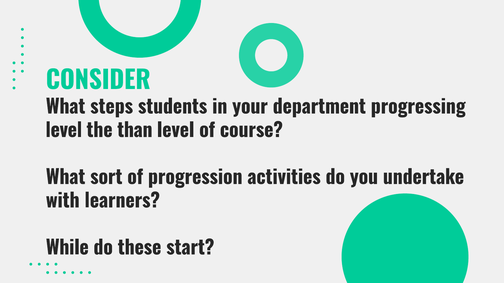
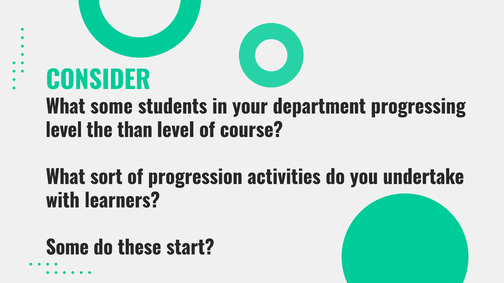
What steps: steps -> some
While at (67, 248): While -> Some
